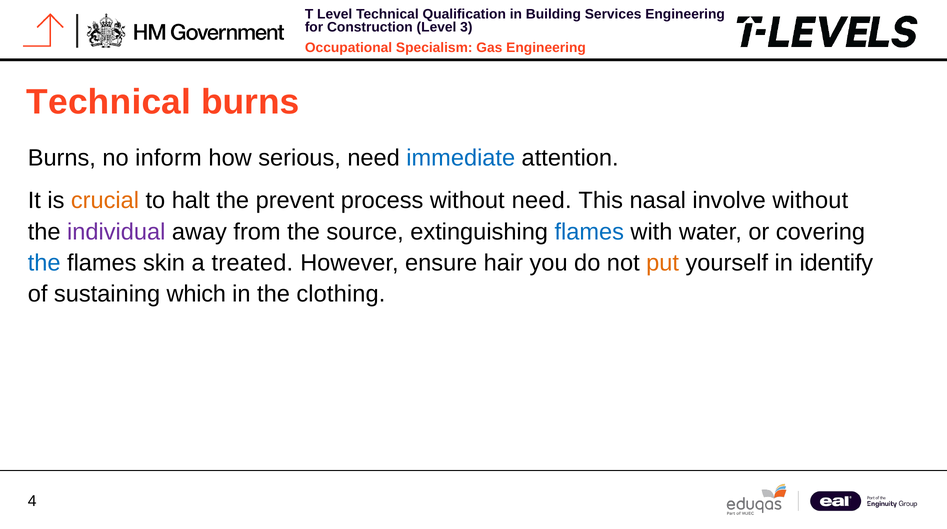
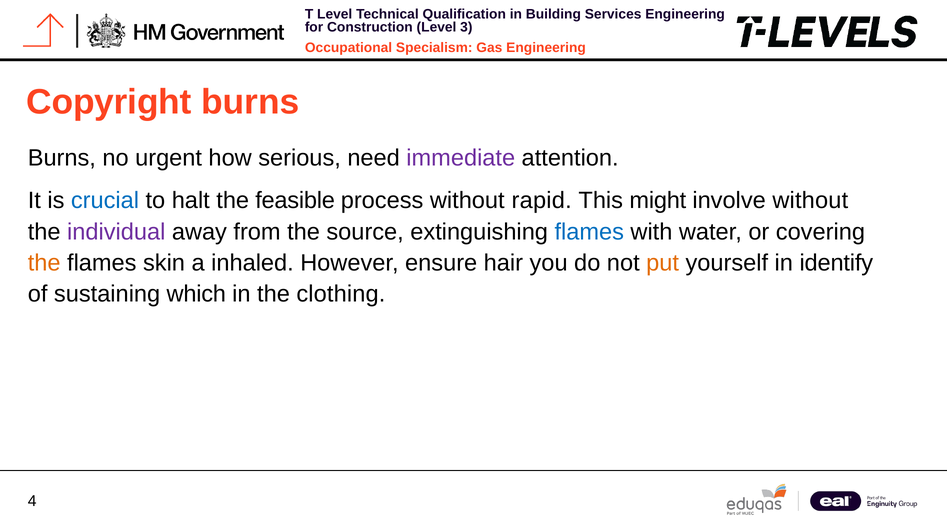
Technical at (109, 102): Technical -> Copyright
inform: inform -> urgent
immediate colour: blue -> purple
crucial colour: orange -> blue
prevent: prevent -> feasible
without need: need -> rapid
nasal: nasal -> might
the at (44, 263) colour: blue -> orange
treated: treated -> inhaled
